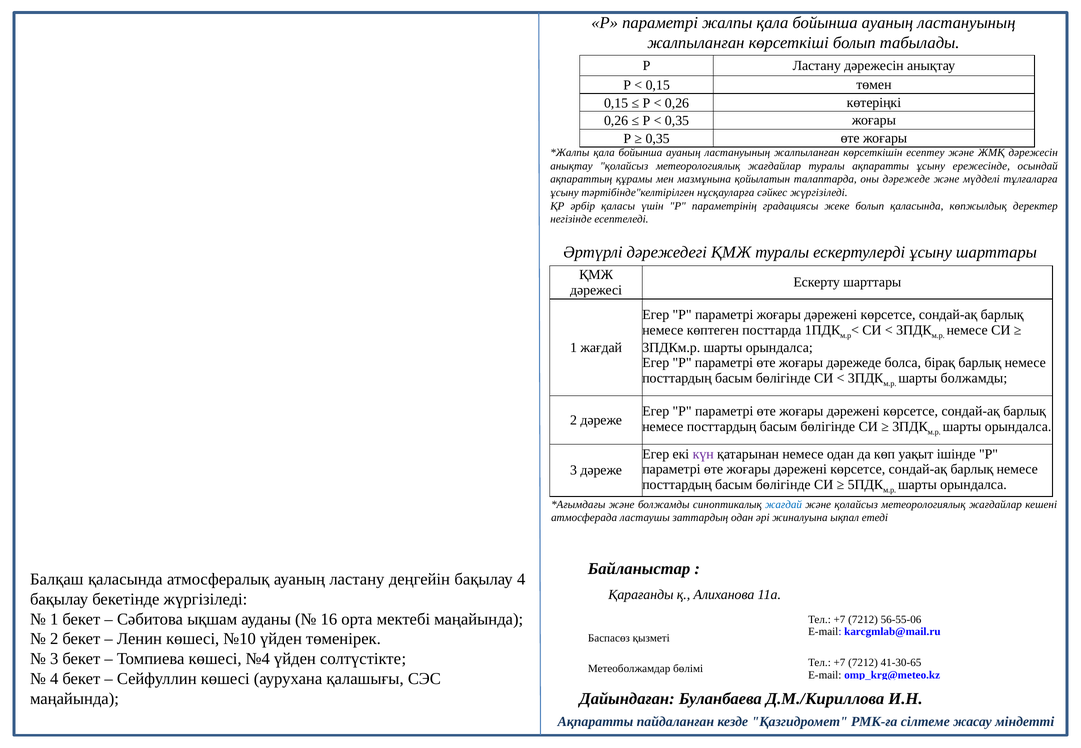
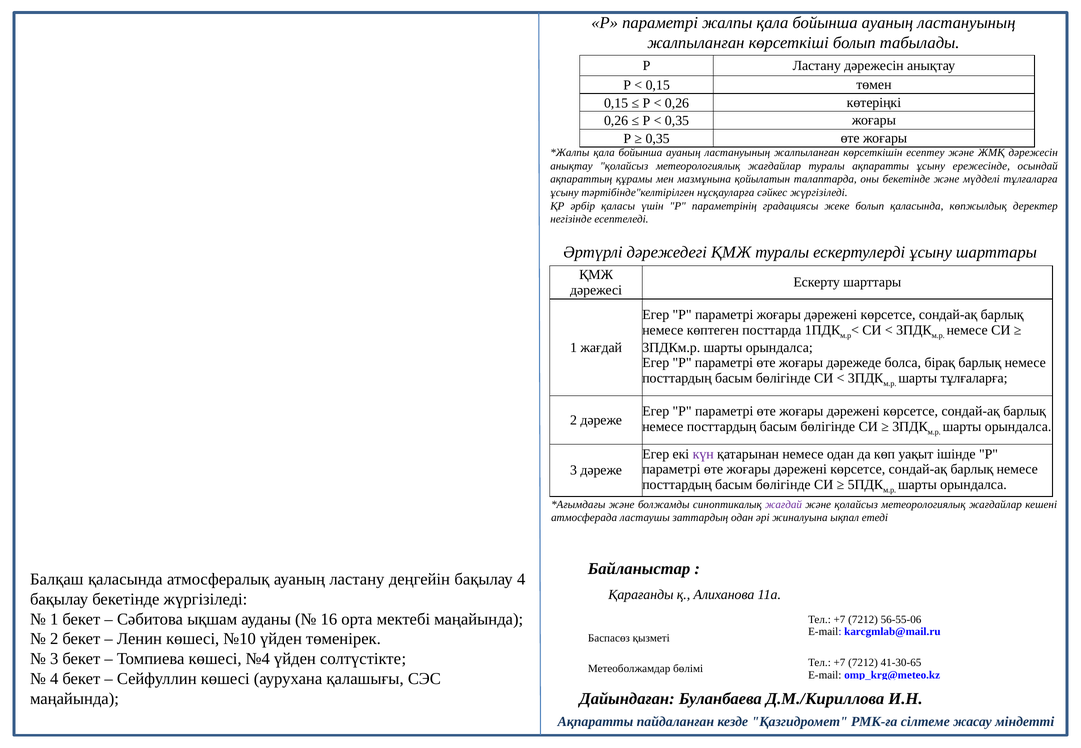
оны дәрежеде: дәрежеде -> бекетінде
шарты болжамды: болжамды -> тұлғаларға
жағдай at (784, 505) colour: blue -> purple
